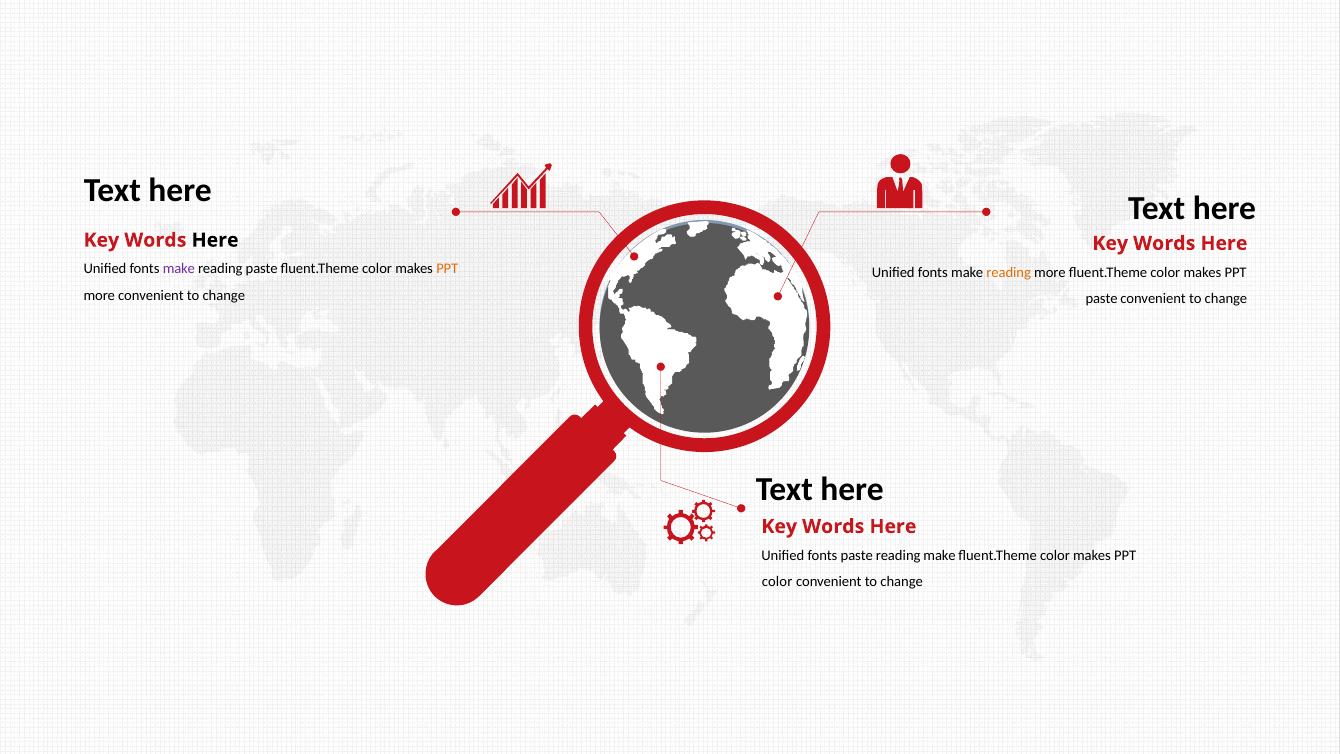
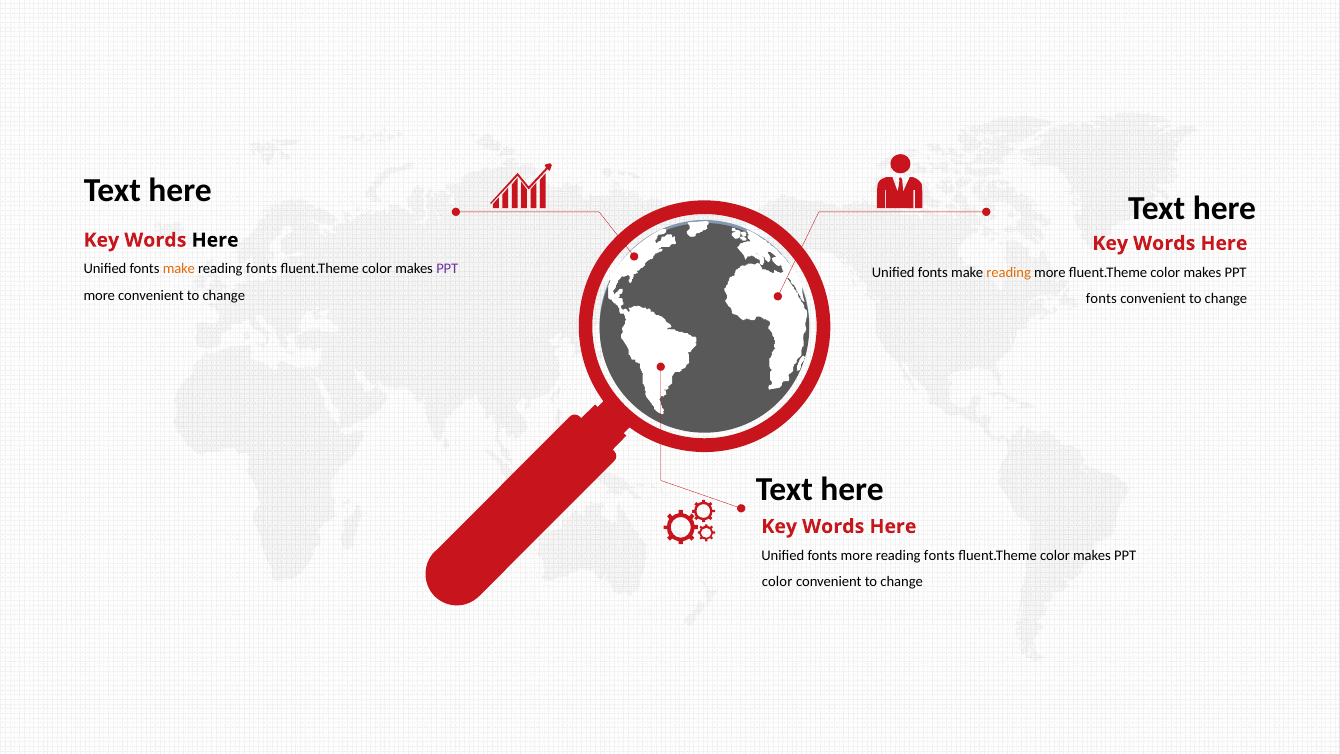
make at (179, 269) colour: purple -> orange
paste at (262, 269): paste -> fonts
PPT at (447, 269) colour: orange -> purple
paste at (1102, 299): paste -> fonts
fonts paste: paste -> more
make at (940, 555): make -> fonts
